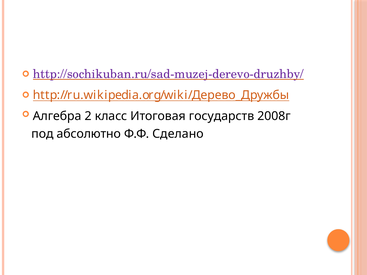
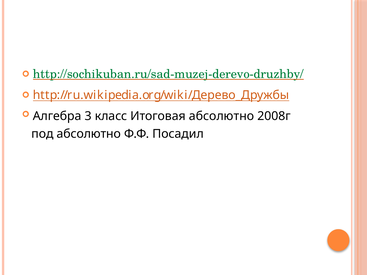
http://sochikuban.ru/sad-muzej-derevo-druzhby/ colour: purple -> green
2: 2 -> 3
Итоговая государств: государств -> абсолютно
Сделано: Сделано -> Посадил
